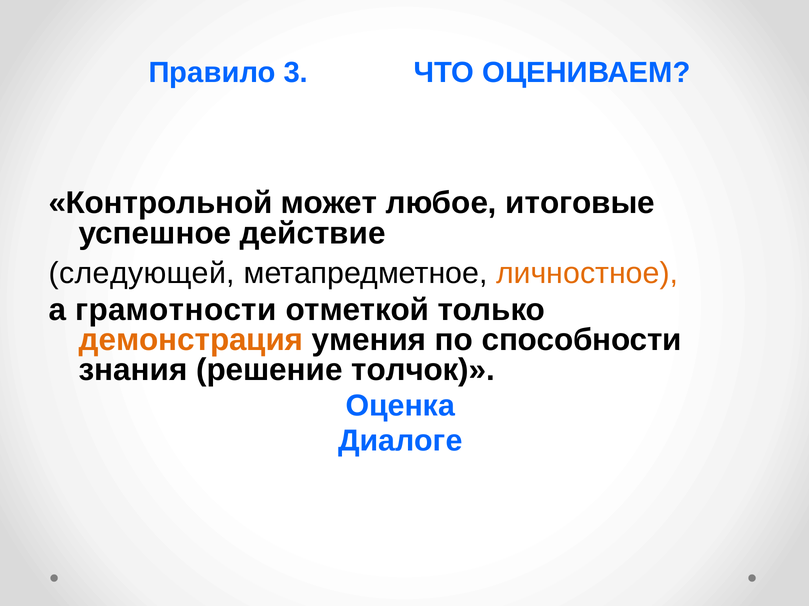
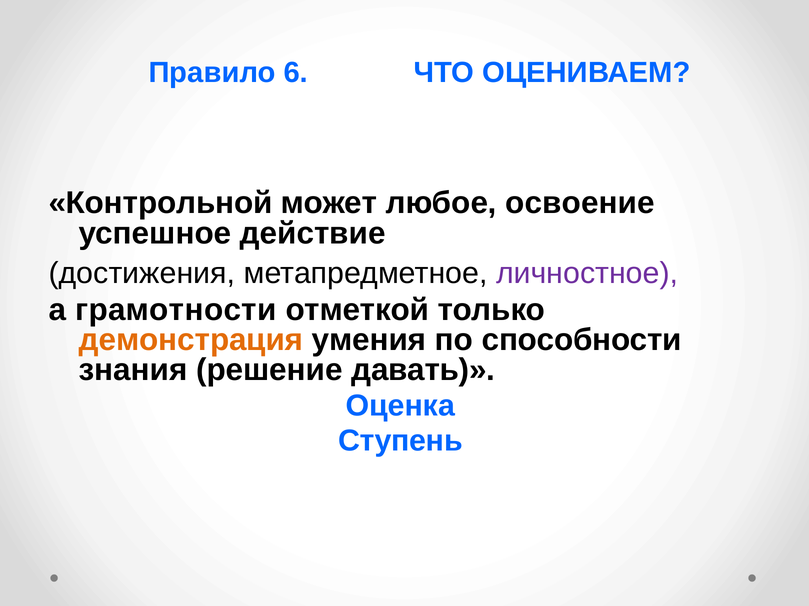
3: 3 -> 6
итоговые: итоговые -> освоение
следующей: следующей -> достижения
личностное colour: orange -> purple
толчок: толчок -> давать
Диалоге: Диалоге -> Ступень
